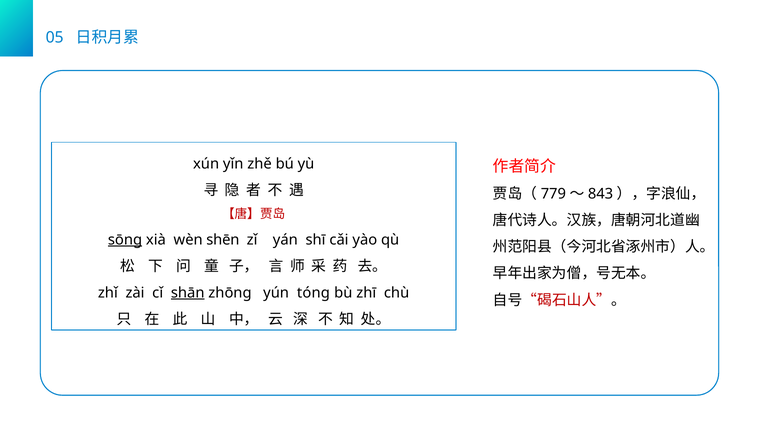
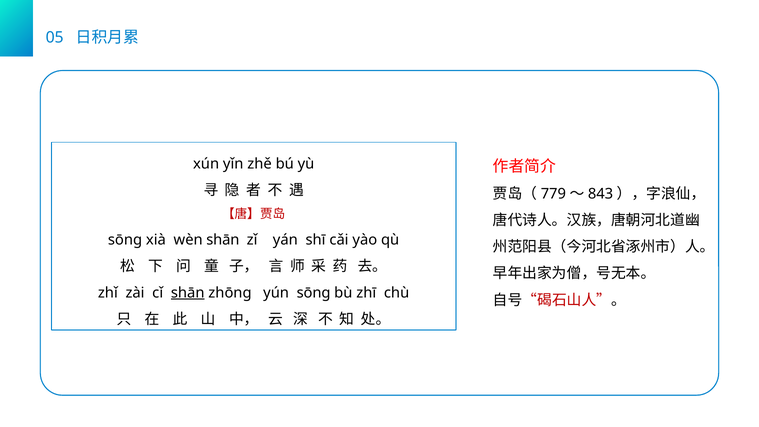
sōnɡ at (125, 240) underline: present -> none
wèn shēn: shēn -> shān
yún tónɡ: tónɡ -> sōnɡ
